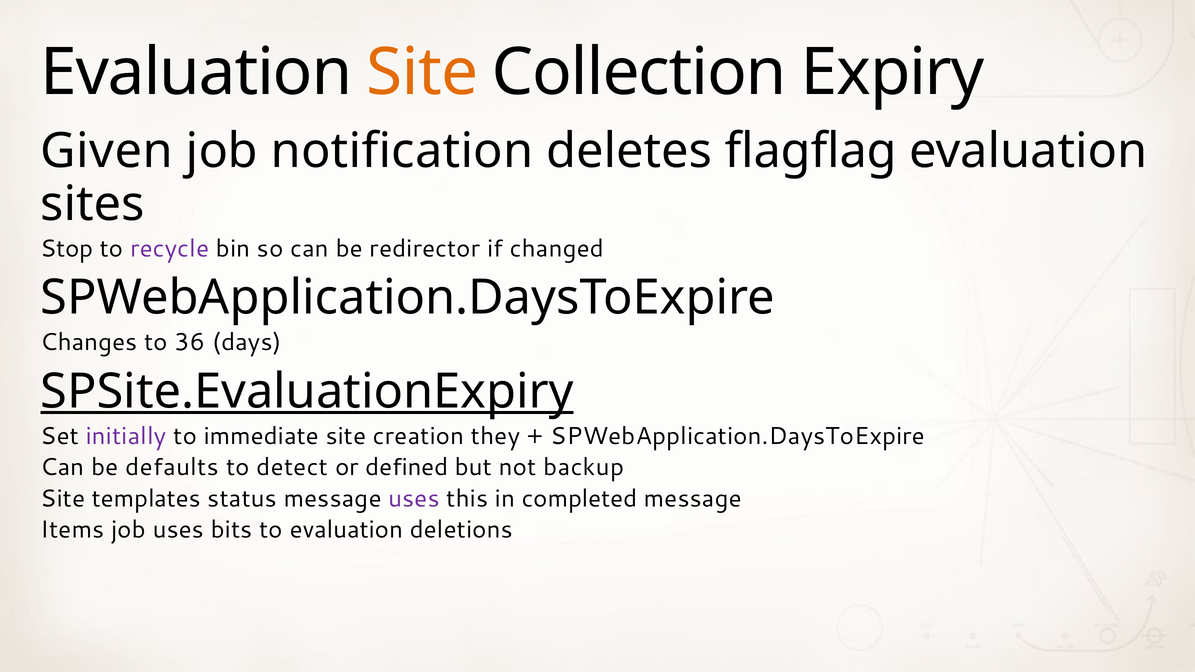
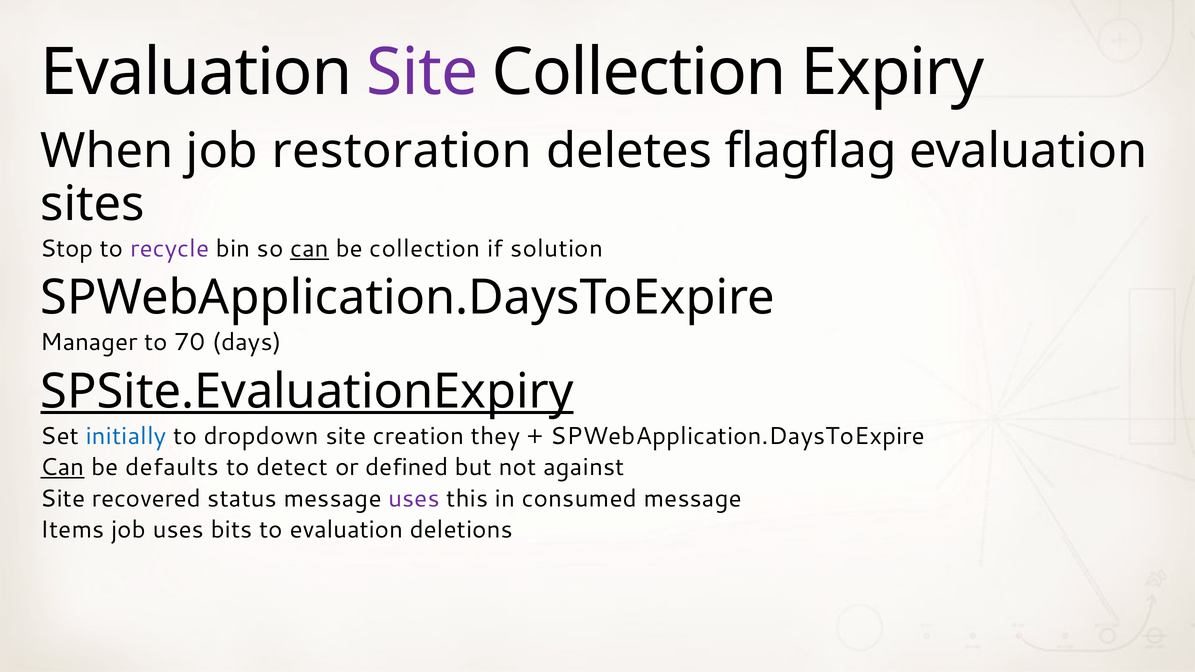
Site at (422, 72) colour: orange -> purple
Given: Given -> When
notification: notification -> restoration
can at (310, 249) underline: none -> present
be redirector: redirector -> collection
changed: changed -> solution
Changes: Changes -> Manager
36: 36 -> 70
initially colour: purple -> blue
immediate: immediate -> dropdown
Can at (62, 467) underline: none -> present
backup: backup -> against
templates: templates -> recovered
completed: completed -> consumed
